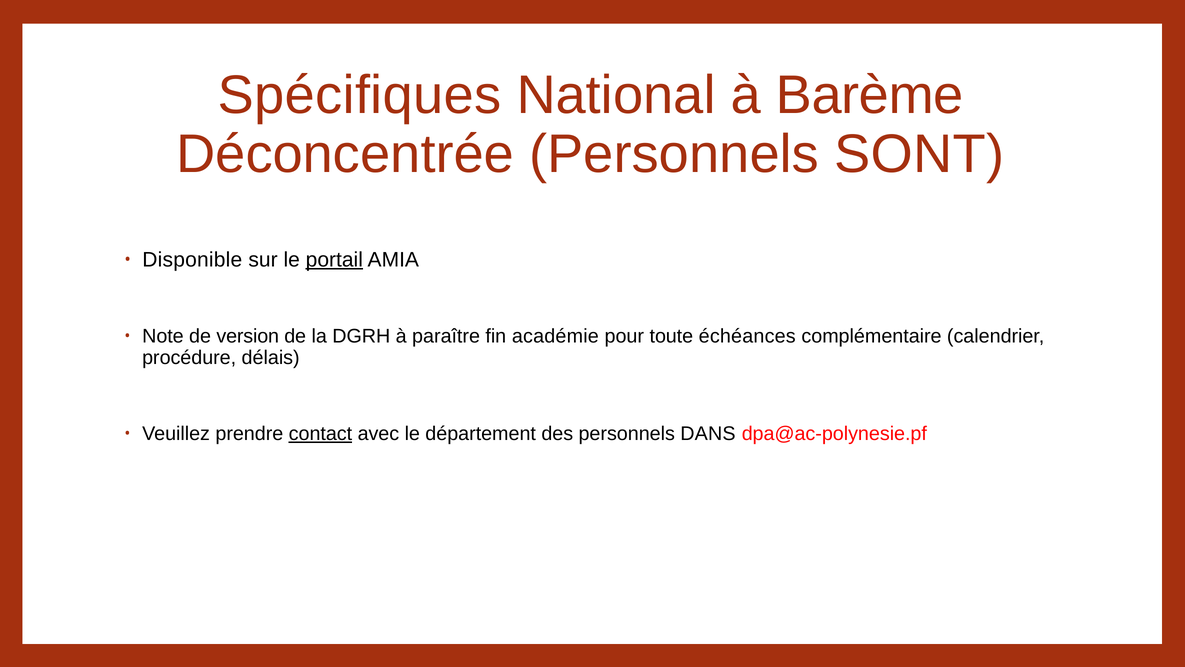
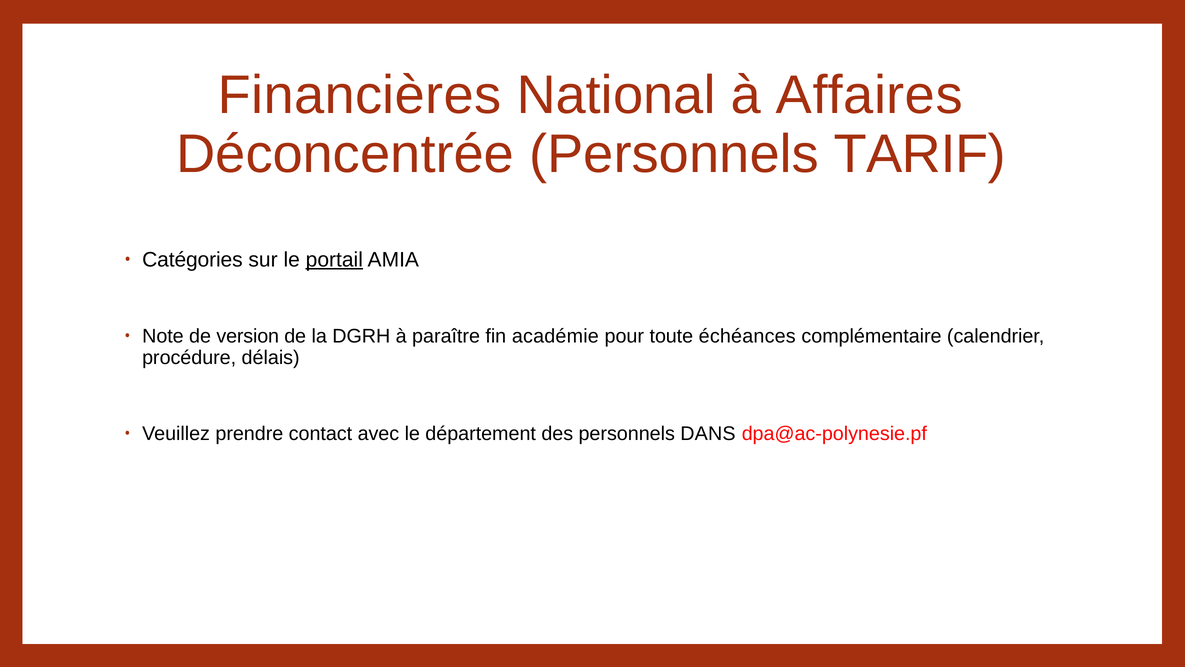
Spécifiques: Spécifiques -> Financières
Barème: Barème -> Affaires
SONT: SONT -> TARIF
Disponible: Disponible -> Catégories
contact underline: present -> none
